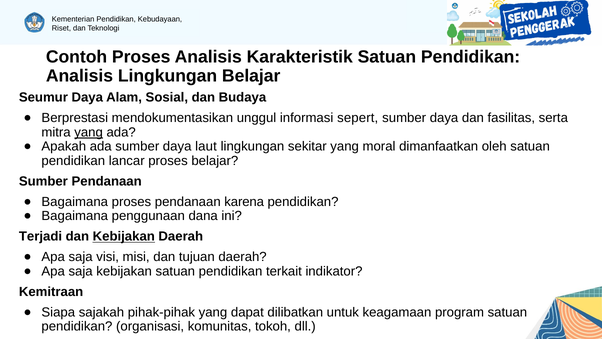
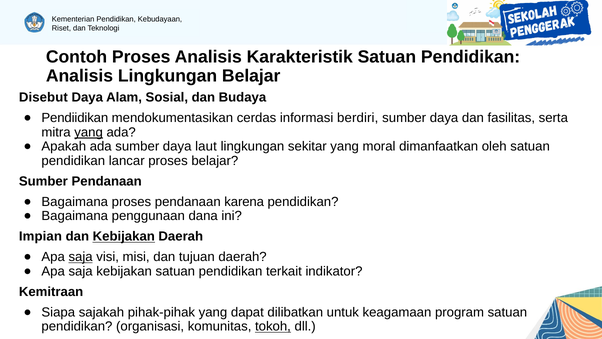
Seumur: Seumur -> Disebut
Berprestasi: Berprestasi -> Pendiidikan
unggul: unggul -> cerdas
sepert: sepert -> berdiri
Terjadi: Terjadi -> Impian
saja at (81, 257) underline: none -> present
tokoh underline: none -> present
